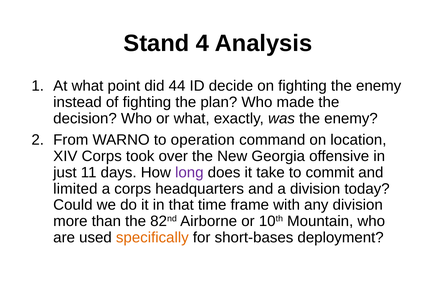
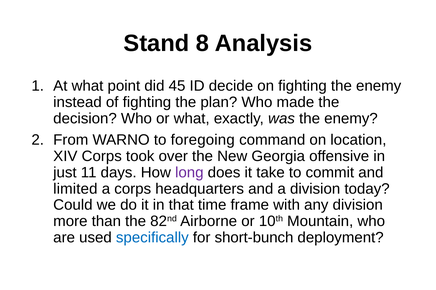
4: 4 -> 8
44: 44 -> 45
operation: operation -> foregoing
specifically colour: orange -> blue
short-bases: short-bases -> short-bunch
